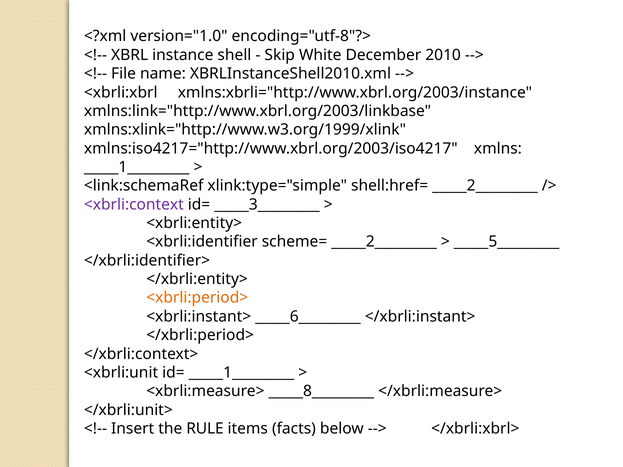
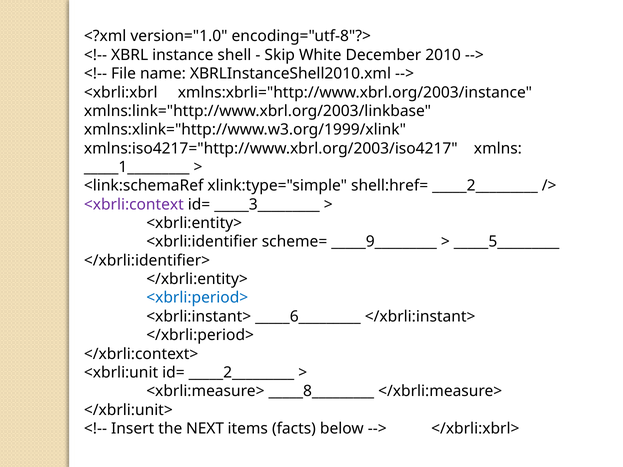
scheme= _____2_________: _____2_________ -> _____9_________
<xbrli:period> colour: orange -> blue
id= _____1_________: _____1_________ -> _____2_________
RULE: RULE -> NEXT
